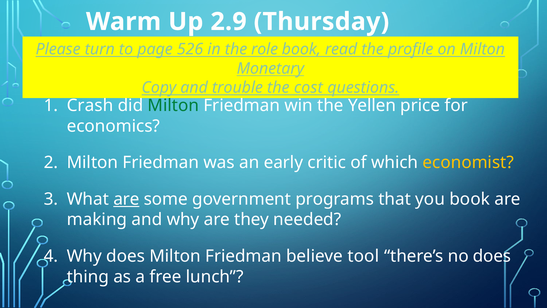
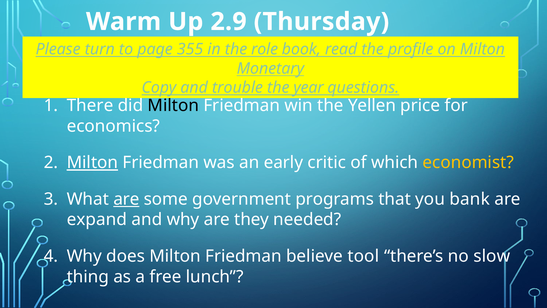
526: 526 -> 355
cost: cost -> year
Crash: Crash -> There
Milton at (173, 105) colour: green -> black
Milton at (92, 162) underline: none -> present
you book: book -> bank
making: making -> expand
no does: does -> slow
